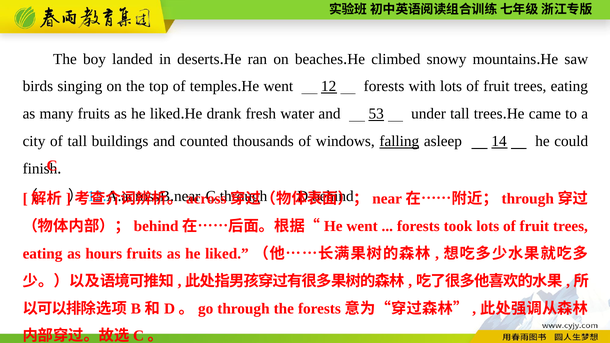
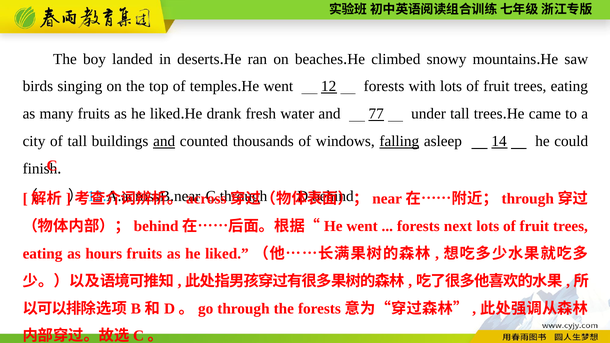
53: 53 -> 77
and at (164, 141) underline: none -> present
took: took -> next
